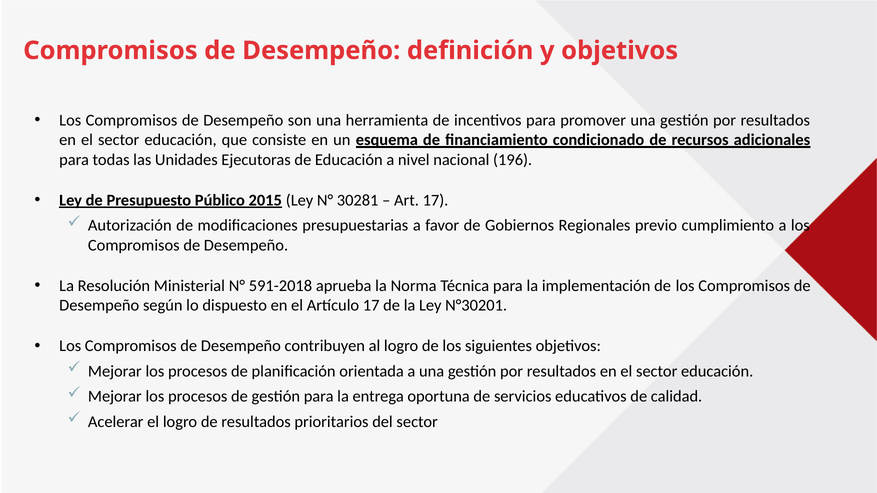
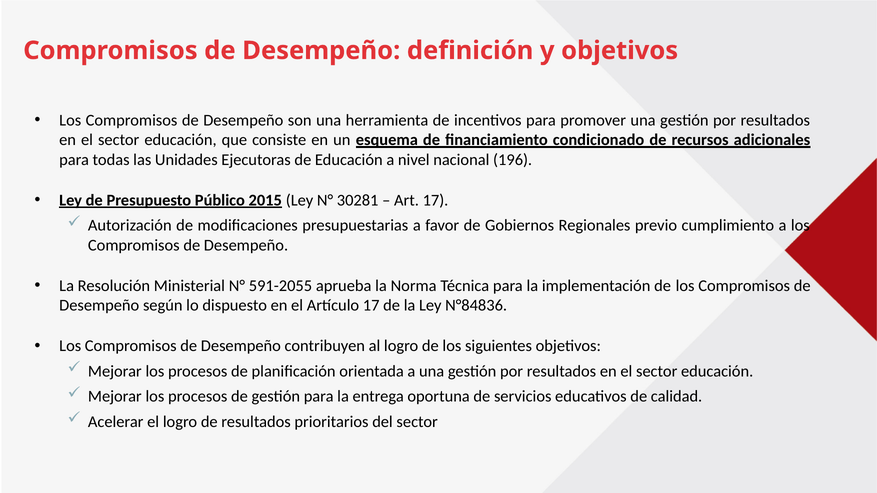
591-2018: 591-2018 -> 591-2055
N°30201: N°30201 -> N°84836
